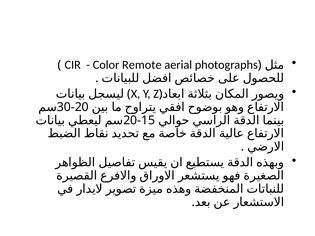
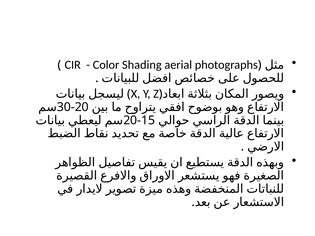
Remote: Remote -> Shading
